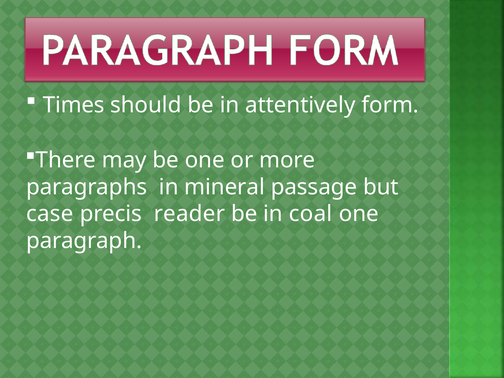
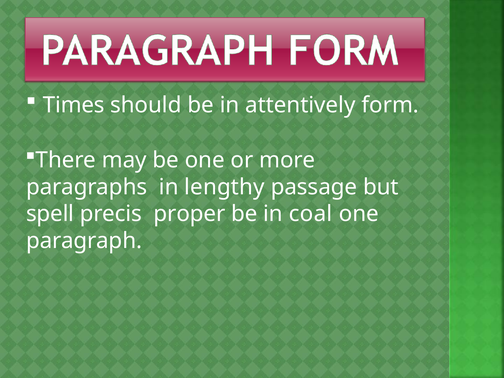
mineral: mineral -> lengthy
case: case -> spell
reader: reader -> proper
